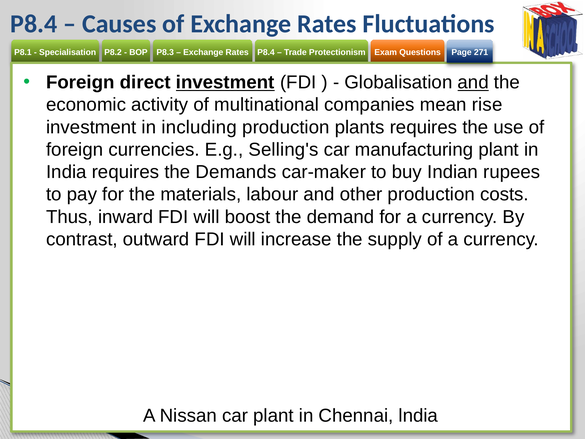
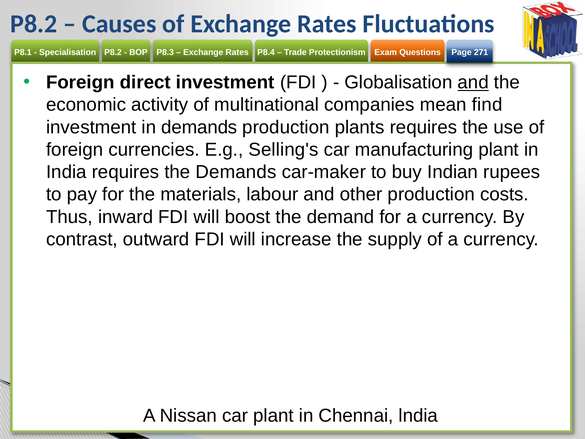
P8.4 at (34, 24): P8.4 -> P8.2
investment at (225, 82) underline: present -> none
rise: rise -> find
in including: including -> demands
